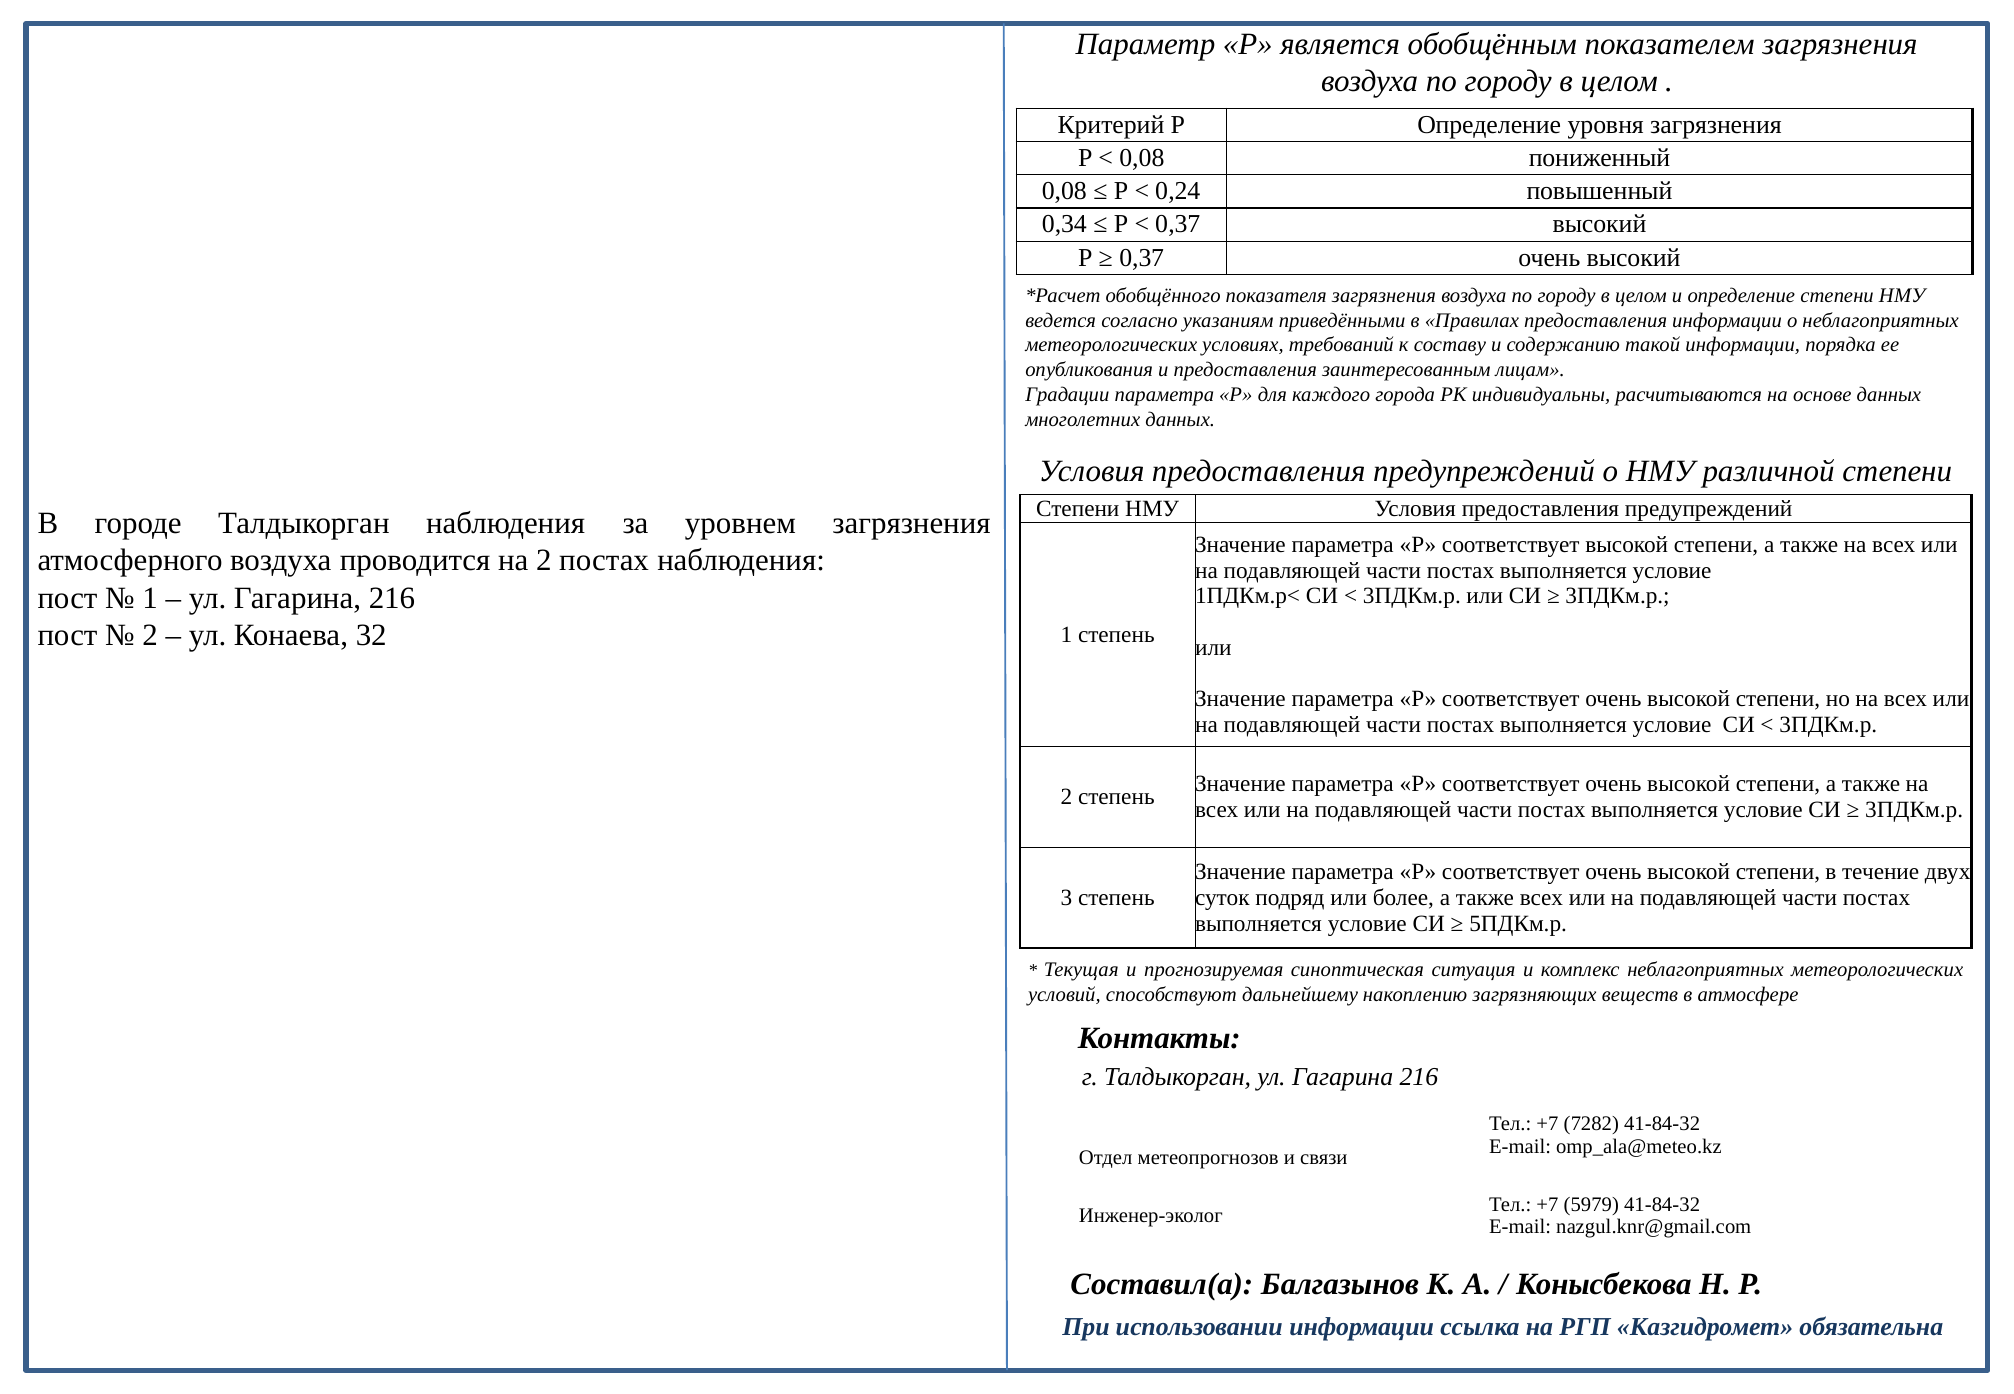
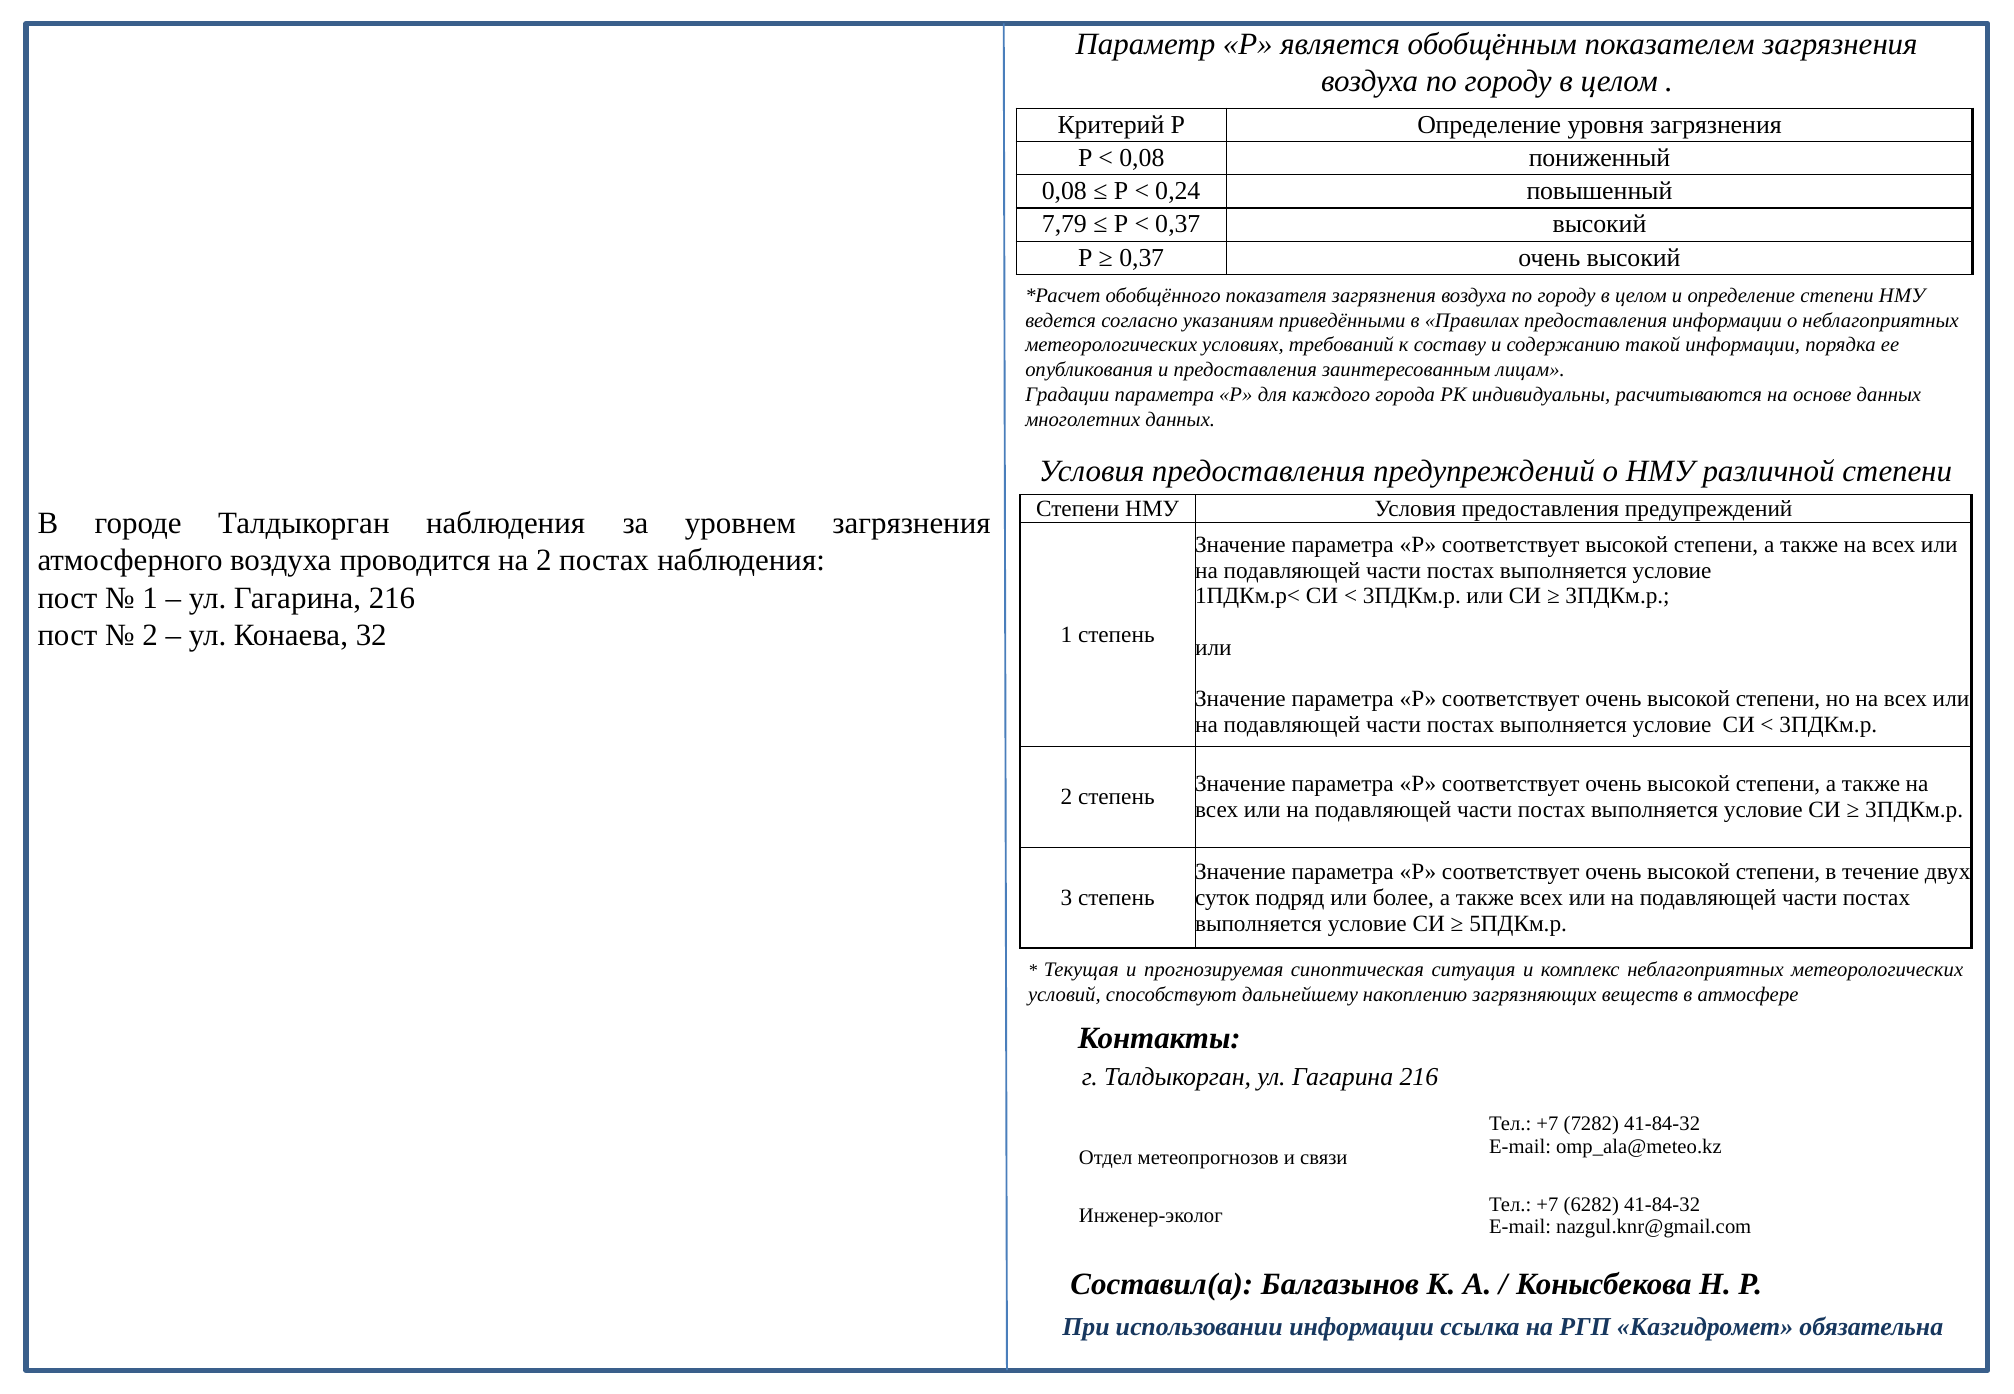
0,34: 0,34 -> 7,79
5979: 5979 -> 6282
